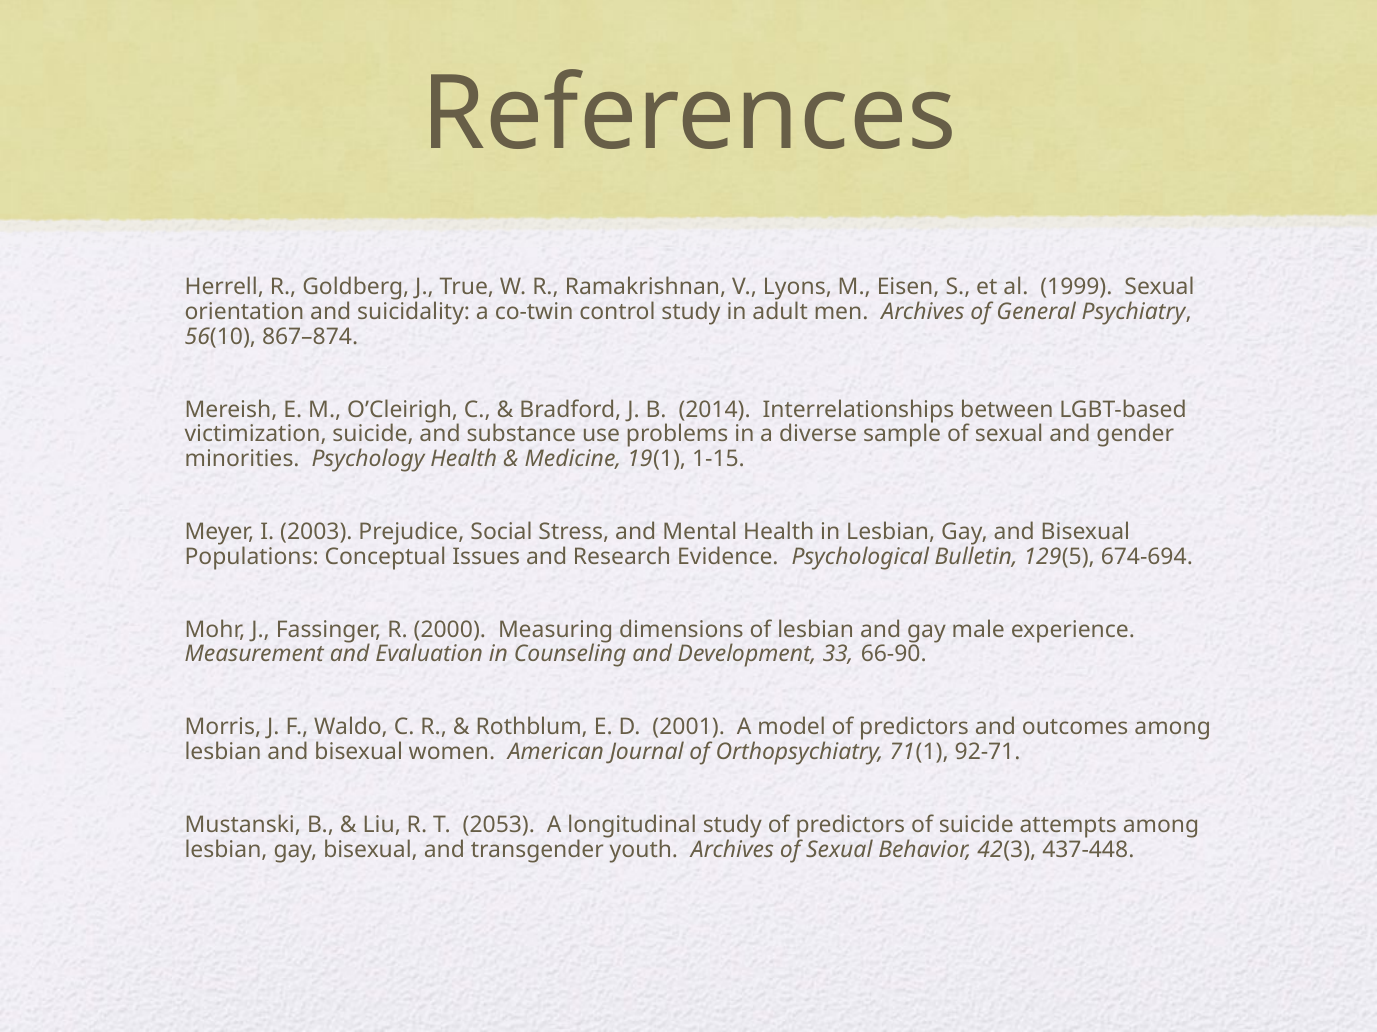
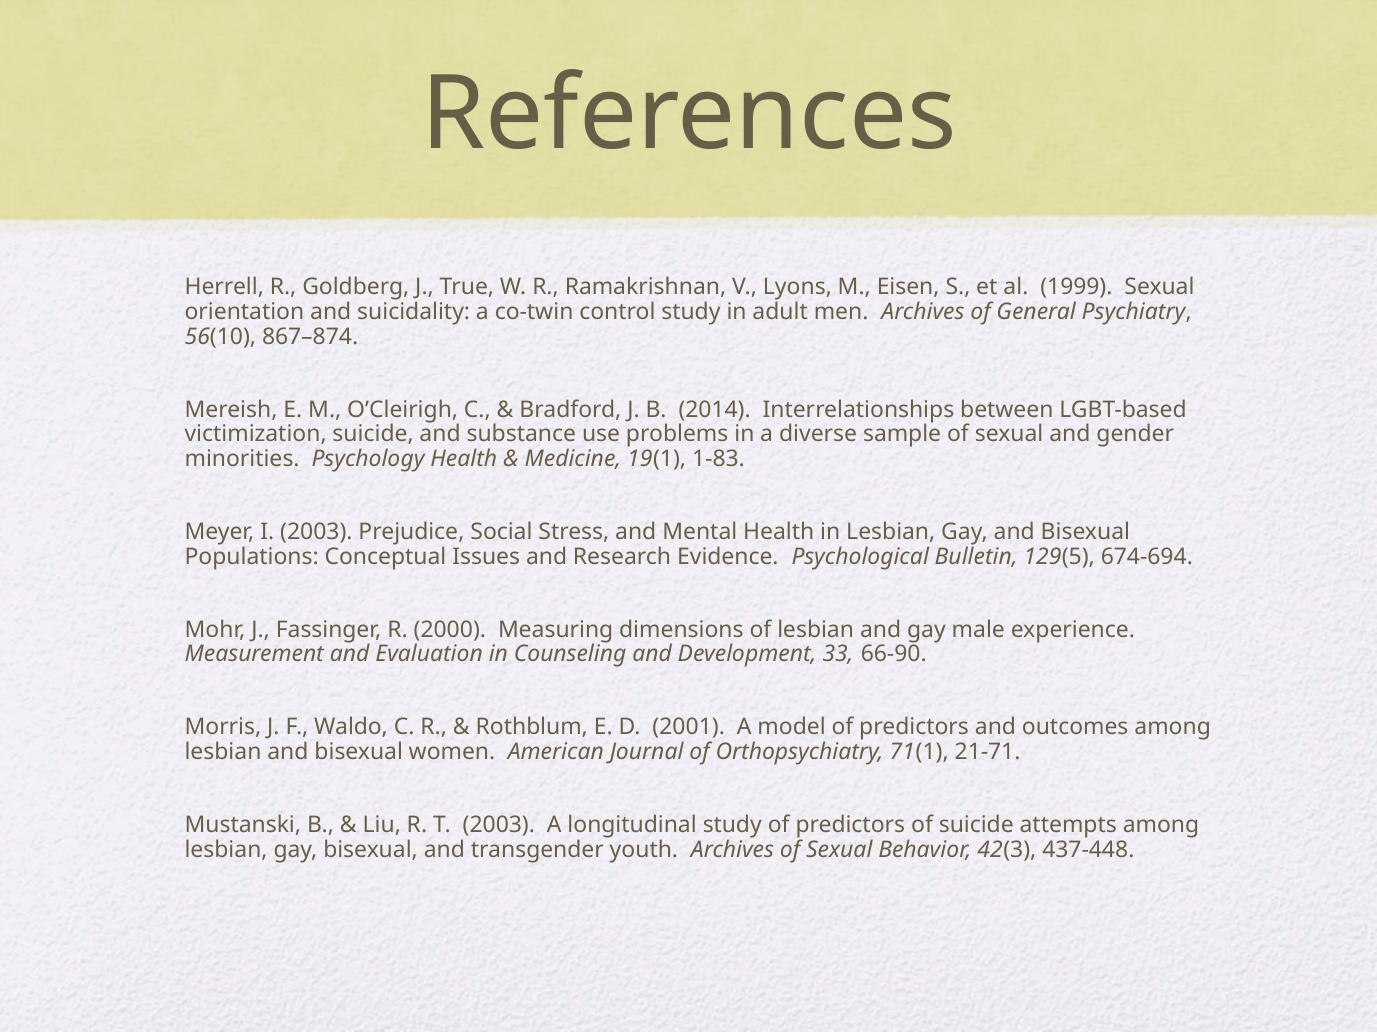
1-15: 1-15 -> 1-83
92-71: 92-71 -> 21-71
T 2053: 2053 -> 2003
